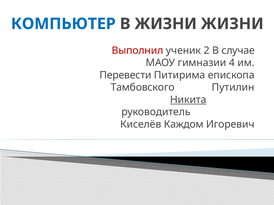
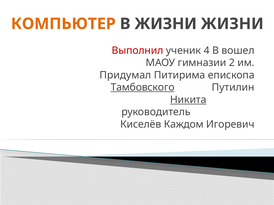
КОМПЬЮТЕР colour: blue -> orange
2: 2 -> 4
случае: случае -> вошел
4: 4 -> 2
Перевести: Перевести -> Придумал
Тамбовского underline: none -> present
